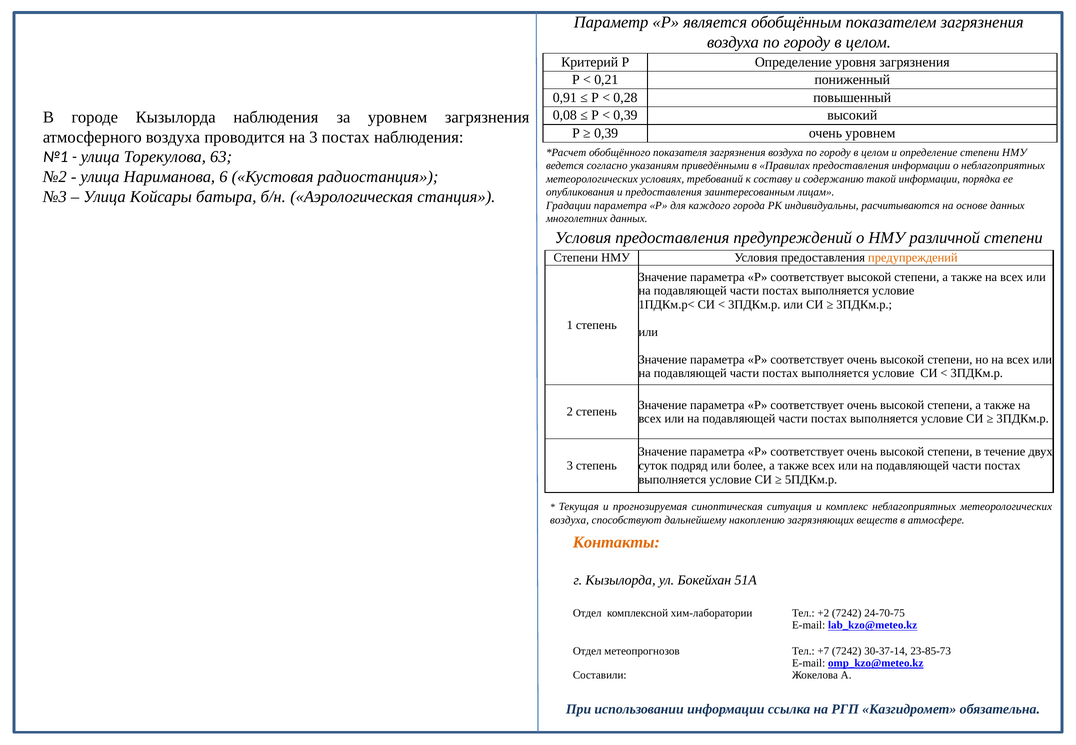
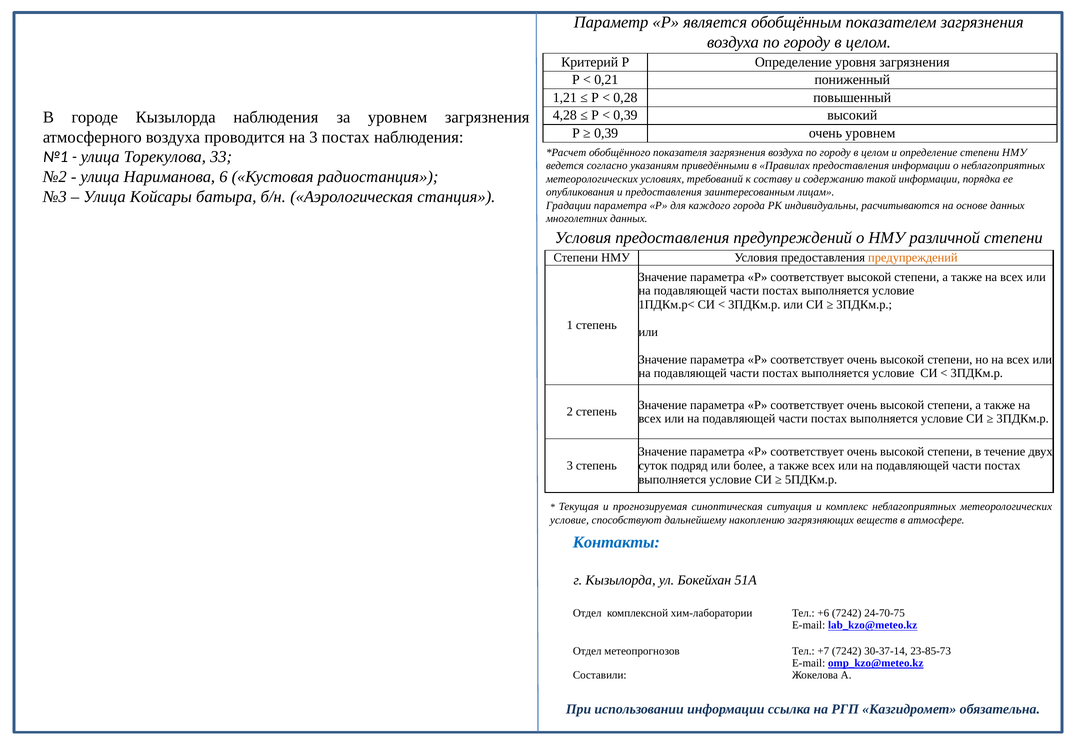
0,91: 0,91 -> 1,21
0,08: 0,08 -> 4,28
63: 63 -> 33
воздуха at (570, 520): воздуха -> условие
Контакты colour: orange -> blue
+2: +2 -> +6
